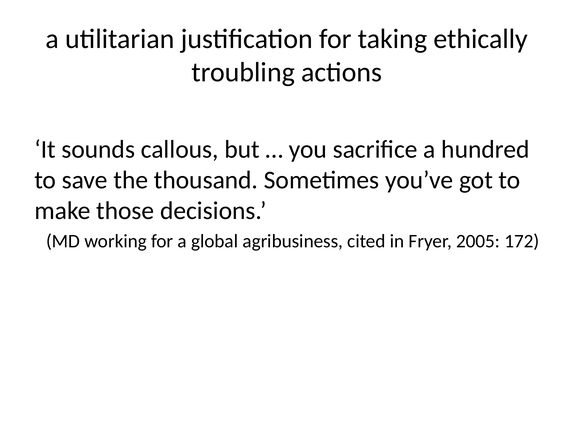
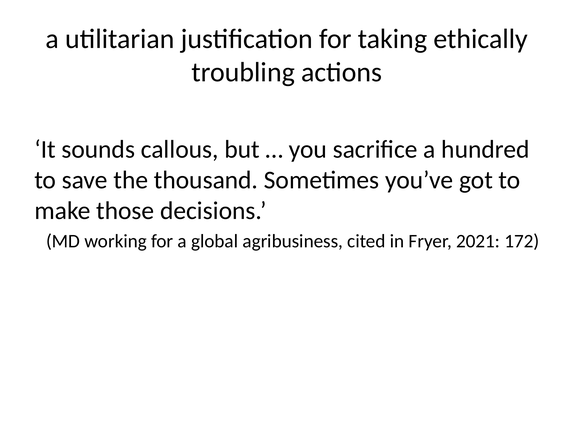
2005: 2005 -> 2021
